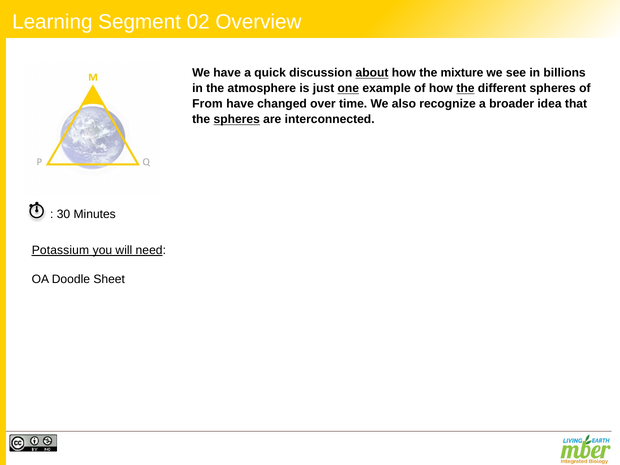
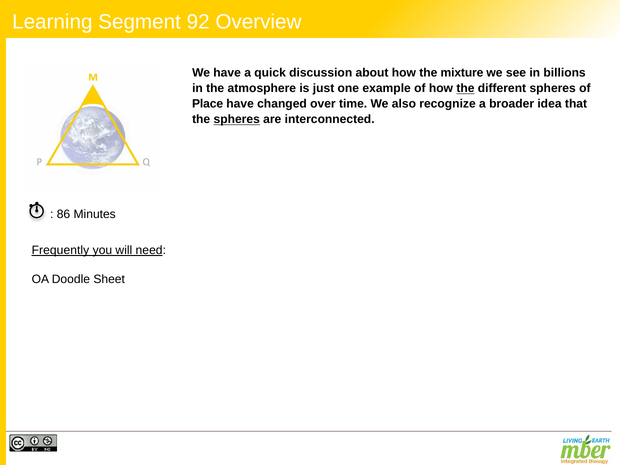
02: 02 -> 92
about underline: present -> none
one underline: present -> none
From: From -> Place
30: 30 -> 86
Potassium: Potassium -> Frequently
